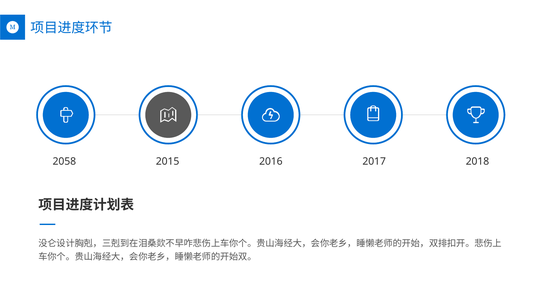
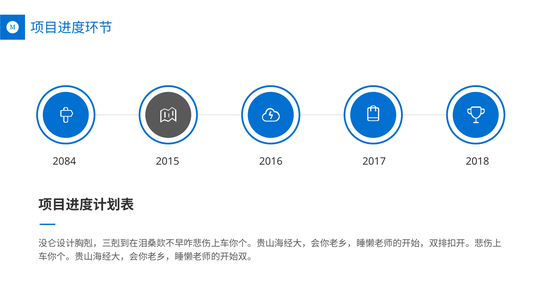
2058: 2058 -> 2084
